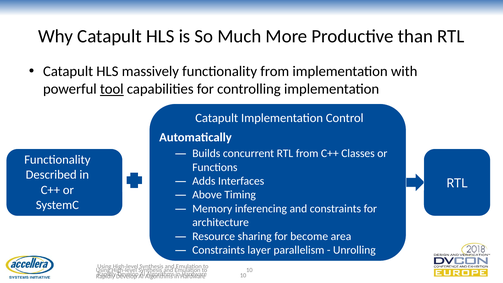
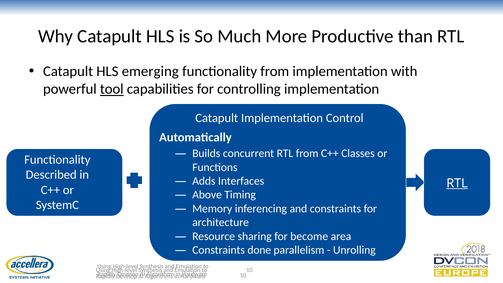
massively: massively -> emerging
RTL at (457, 183) underline: none -> present
layer: layer -> done
